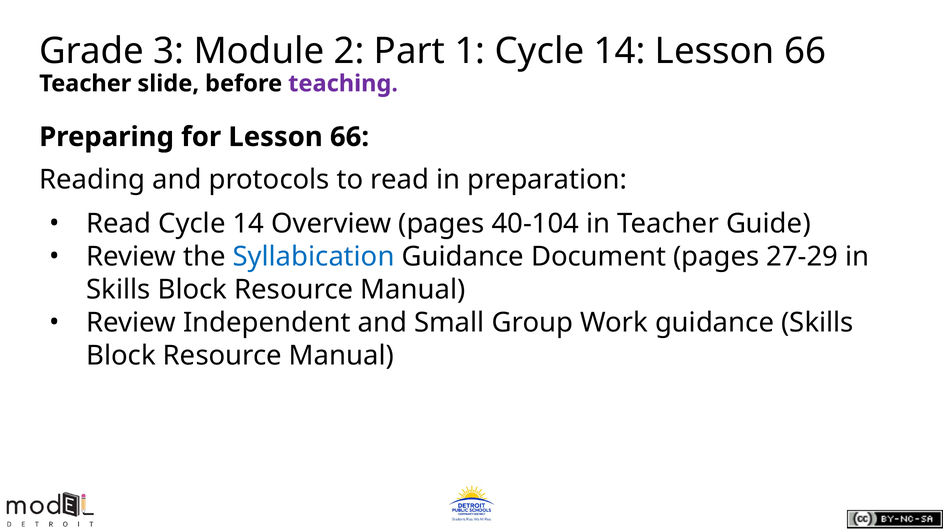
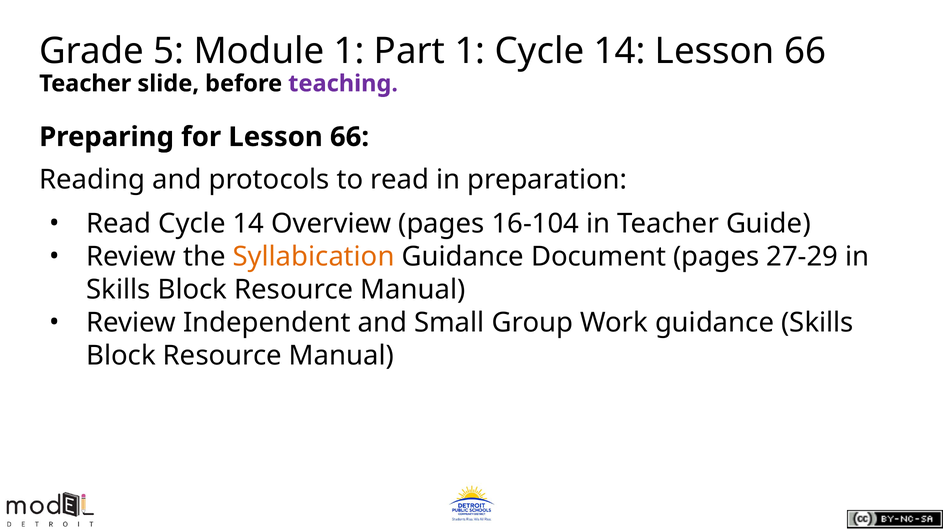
3: 3 -> 5
Module 2: 2 -> 1
40-104: 40-104 -> 16-104
Syllabication colour: blue -> orange
